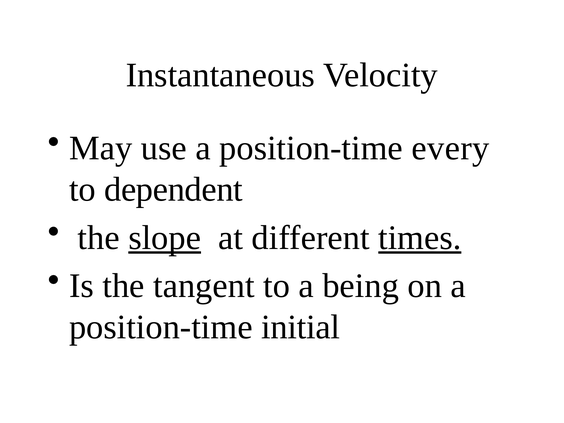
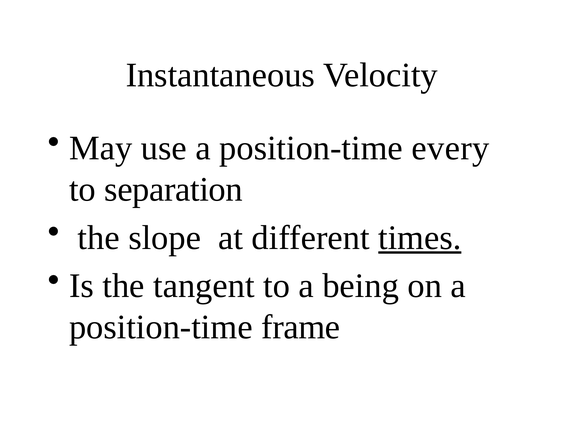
dependent: dependent -> separation
slope underline: present -> none
initial: initial -> frame
